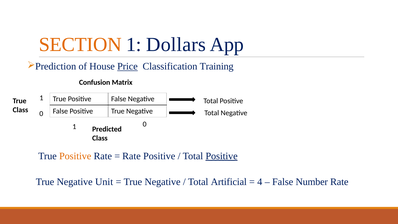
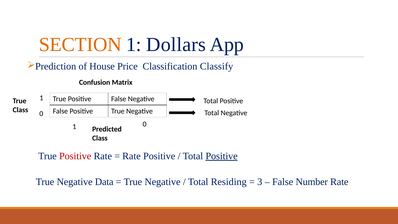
Price underline: present -> none
Training: Training -> Classify
Positive at (75, 156) colour: orange -> red
Unit: Unit -> Data
Artificial: Artificial -> Residing
4: 4 -> 3
